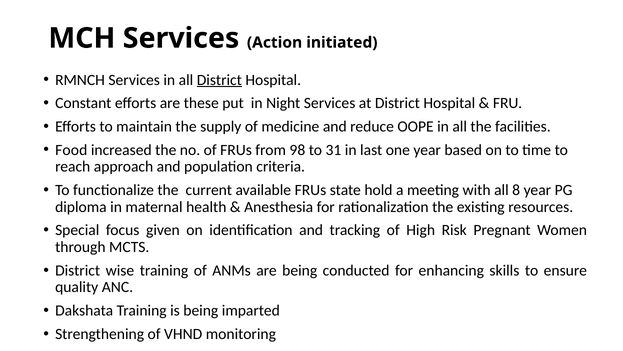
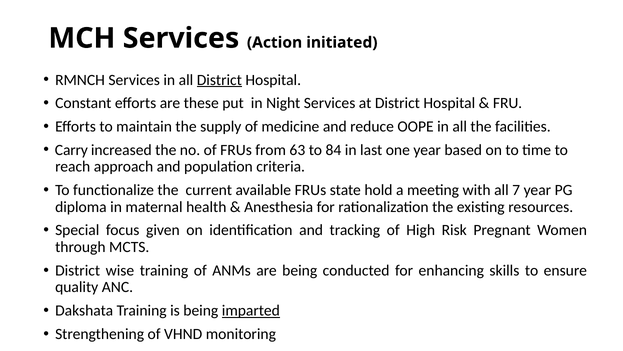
Food: Food -> Carry
98: 98 -> 63
31: 31 -> 84
8: 8 -> 7
imparted underline: none -> present
